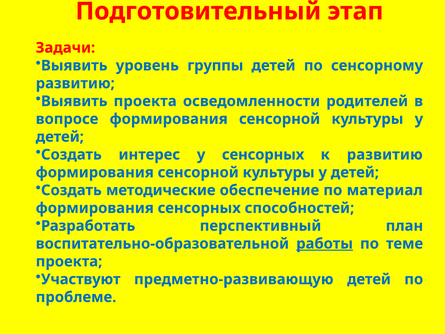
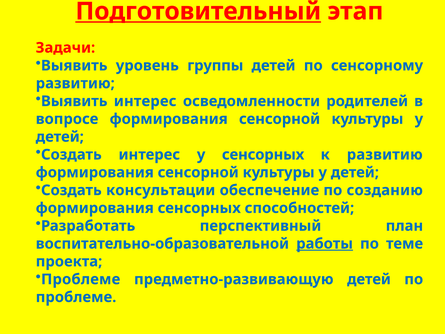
Подготовительный underline: none -> present
Выявить проекта: проекта -> интерес
методические: методические -> консультации
материал: материал -> созданию
Участвуют at (81, 279): Участвуют -> Проблеме
